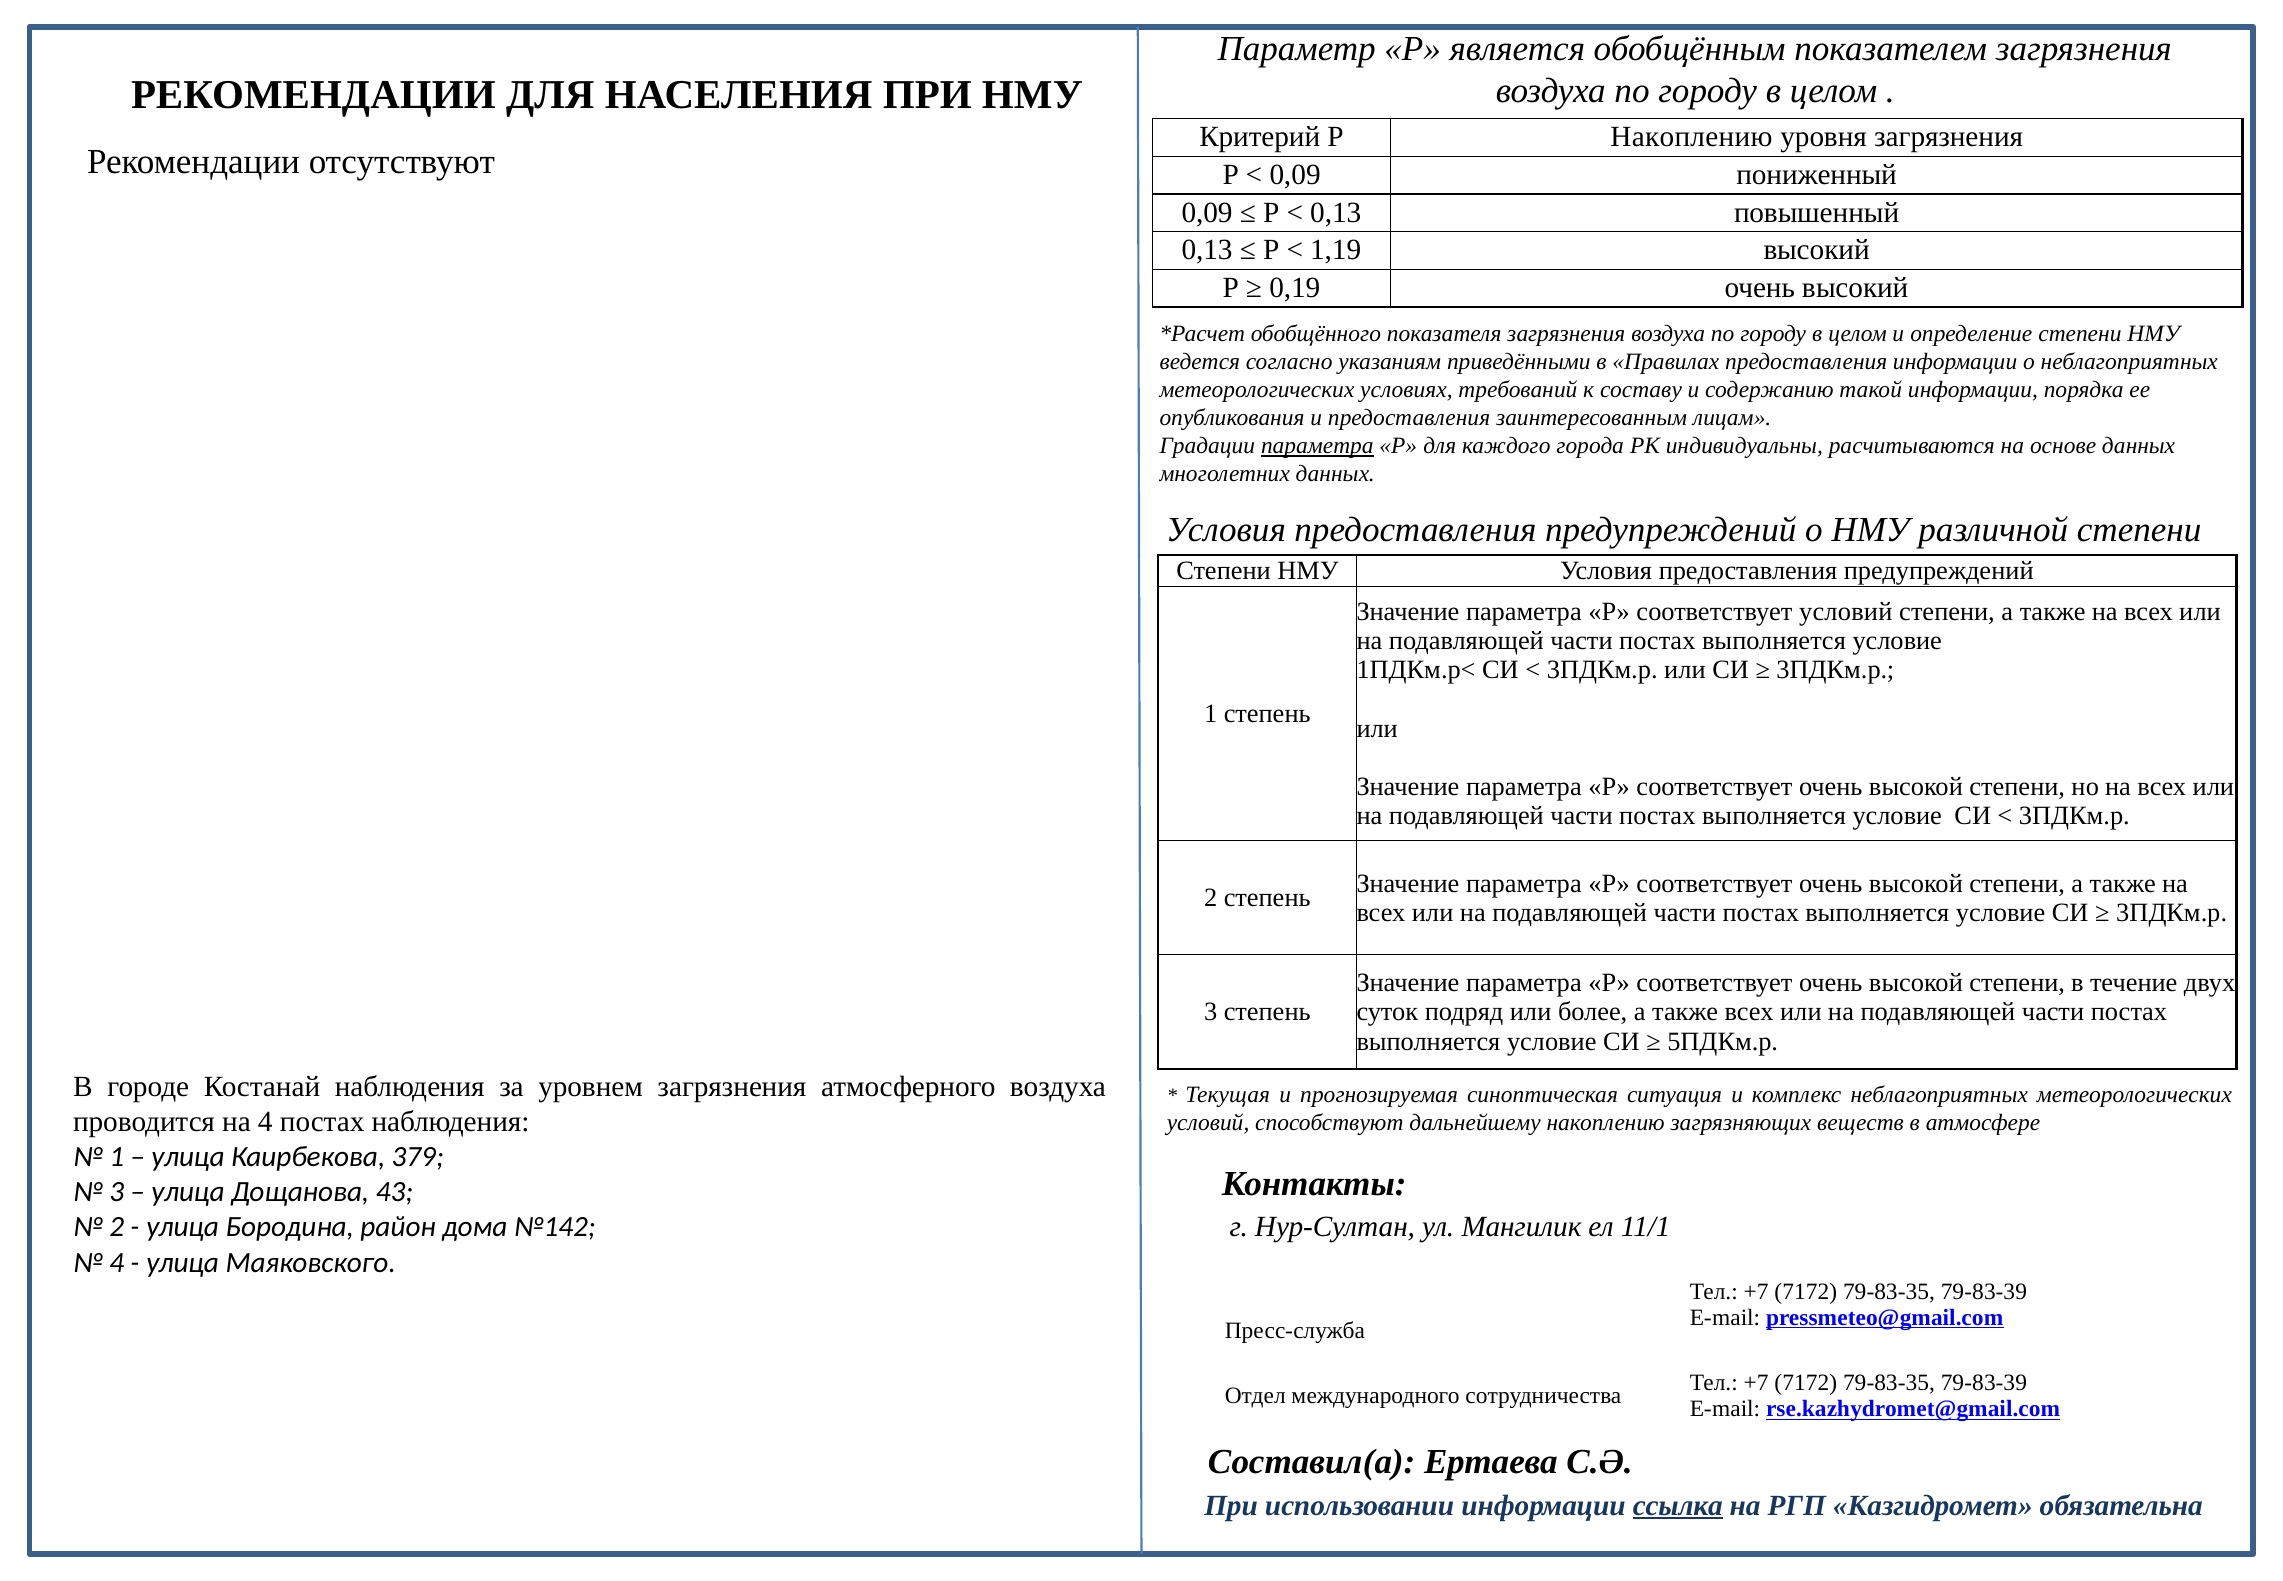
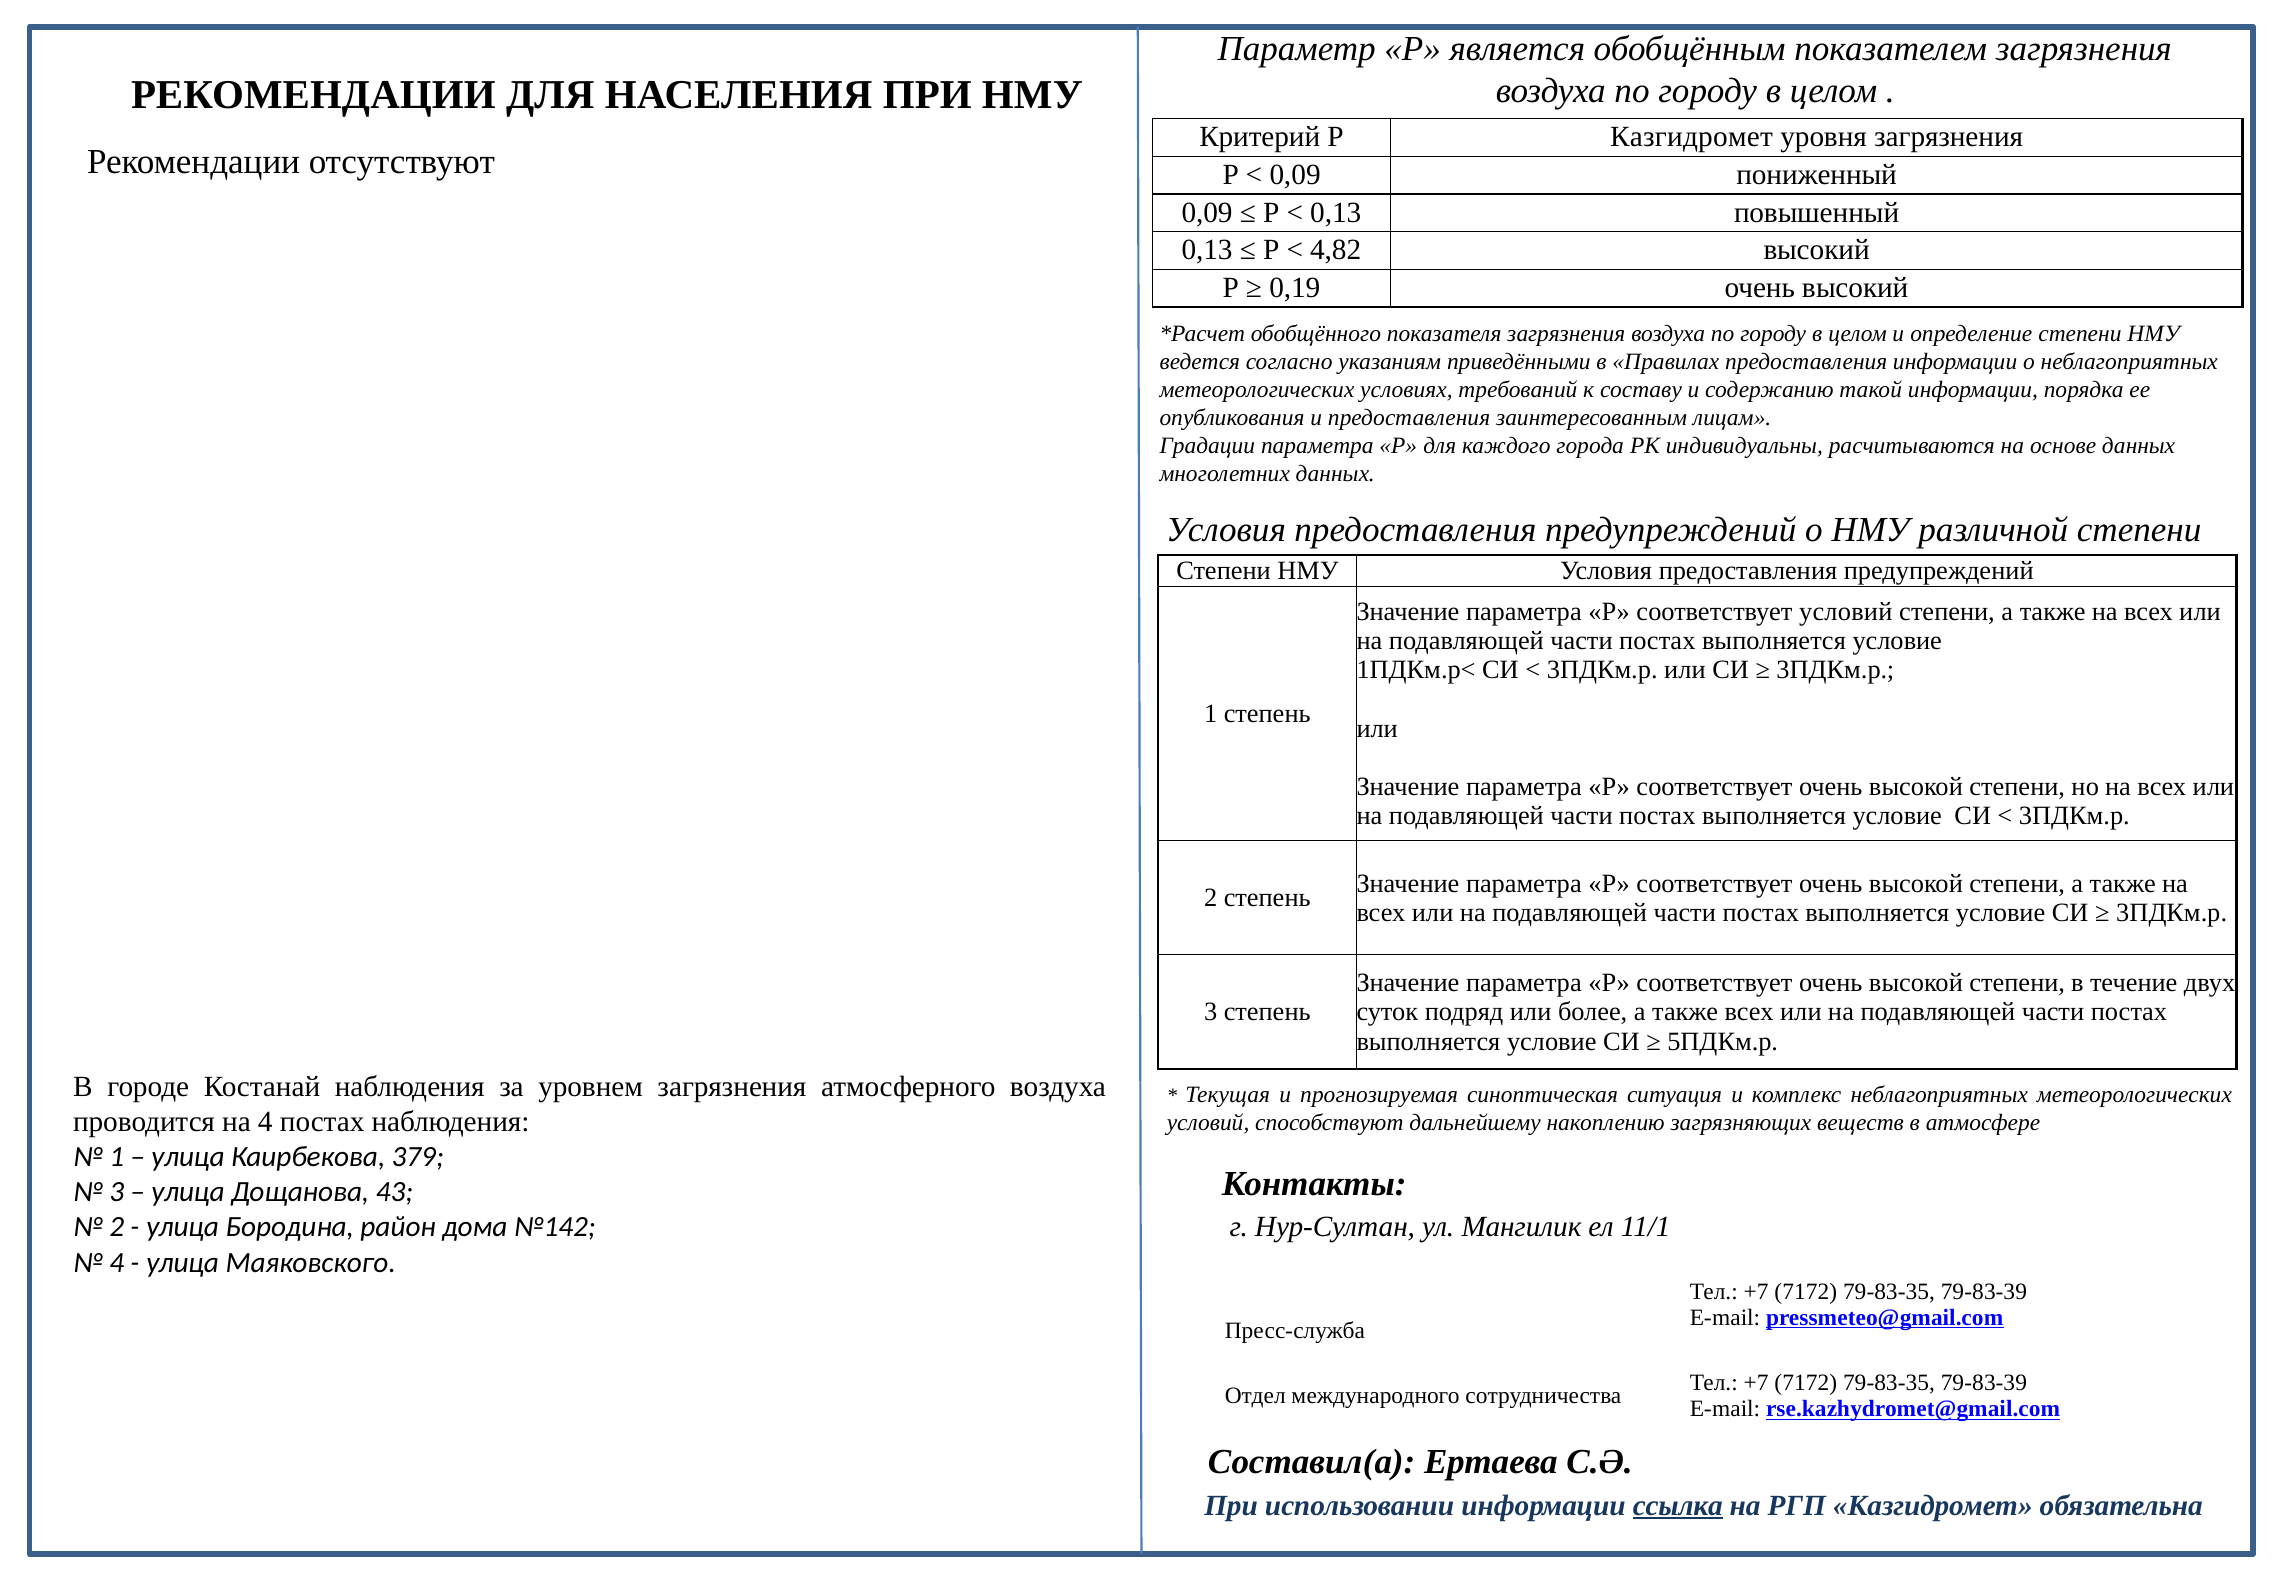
Р Накоплению: Накоплению -> Казгидромет
1,19: 1,19 -> 4,82
параметра at (1317, 446) underline: present -> none
